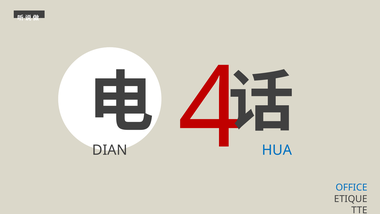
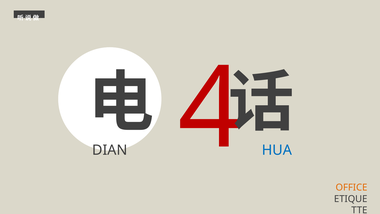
OFFICE colour: blue -> orange
